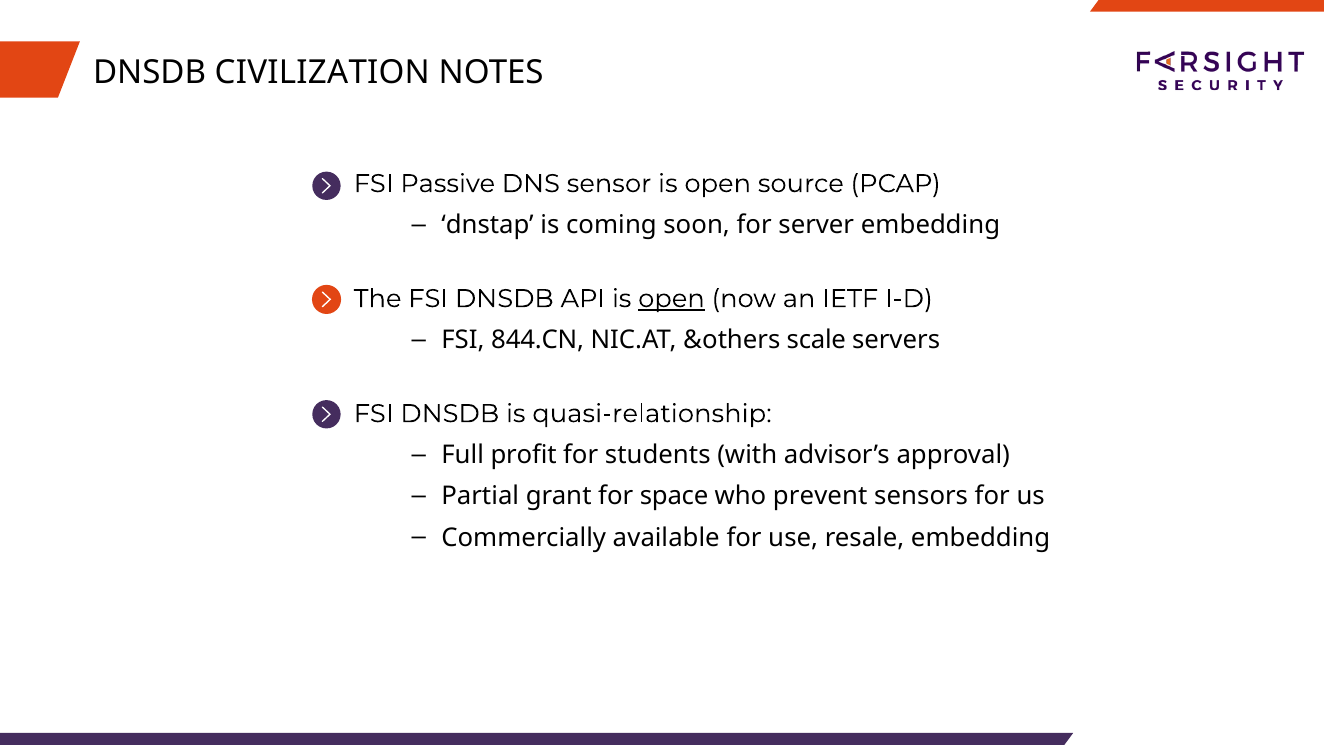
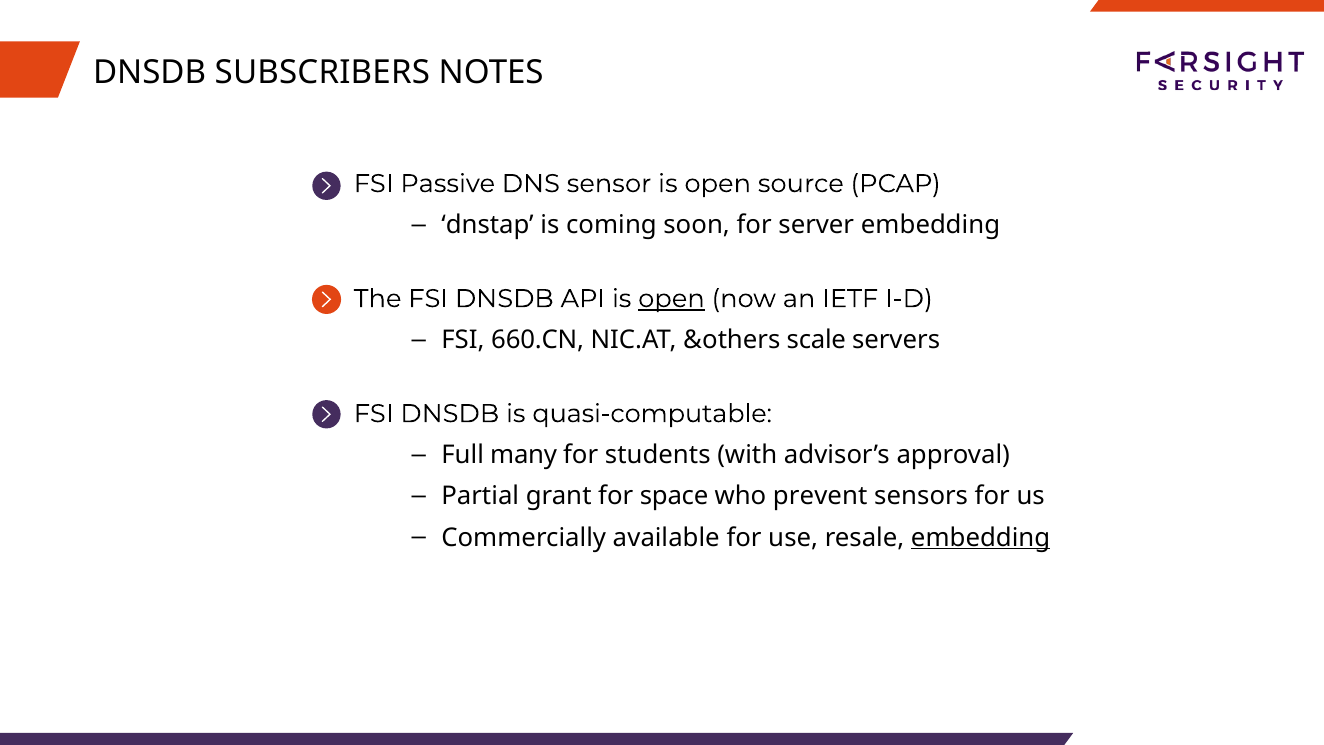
CIVILIZATION: CIVILIZATION -> SUBSCRIBERS
844.CN: 844.CN -> 660.CN
quasi-relationship: quasi-relationship -> quasi-computable
profit: profit -> many
embedding at (981, 537) underline: none -> present
